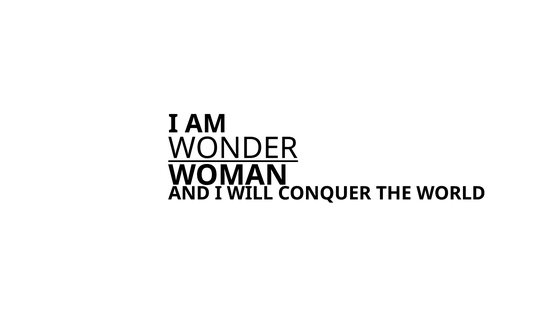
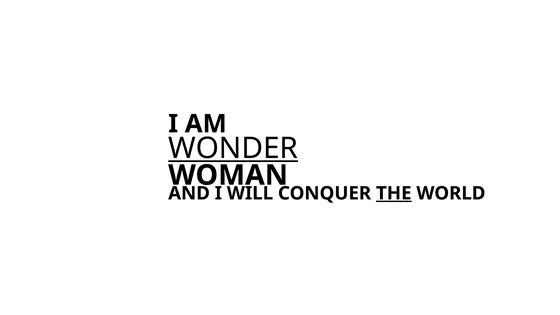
THE underline: none -> present
